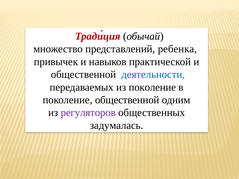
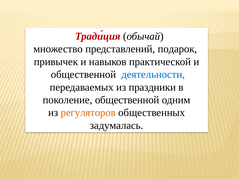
ребенка: ребенка -> подарок
из поколение: поколение -> праздники
регуляторов colour: purple -> orange
